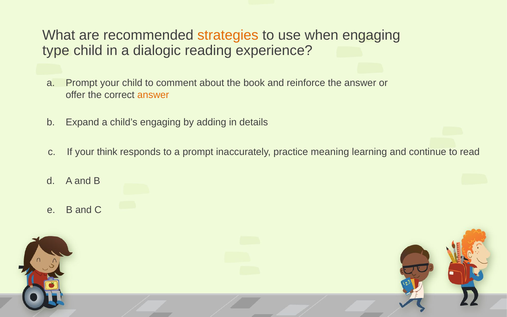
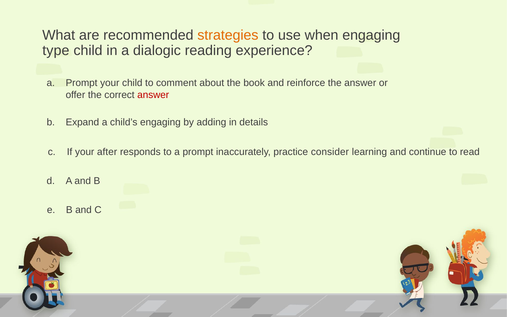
answer at (153, 95) colour: orange -> red
think: think -> after
meaning: meaning -> consider
